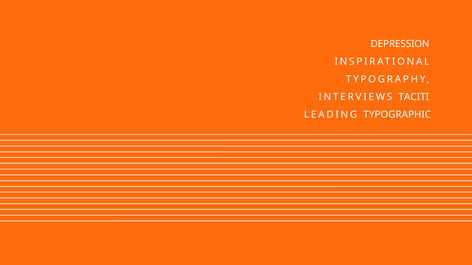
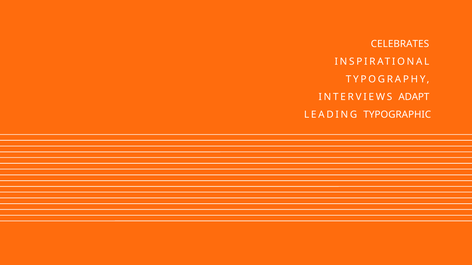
DEPRESSION: DEPRESSION -> CELEBRATES
TACITI: TACITI -> ADAPT
